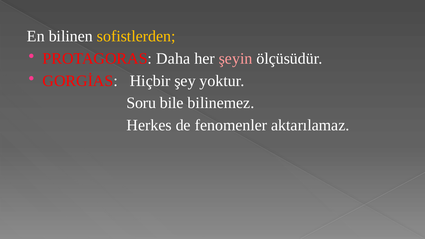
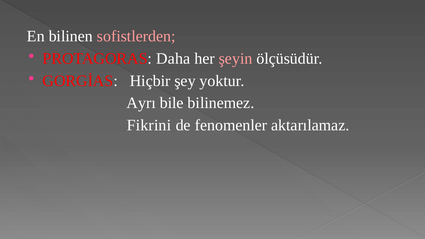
sofistlerden colour: yellow -> pink
Soru: Soru -> Ayrı
Herkes: Herkes -> Fikrini
